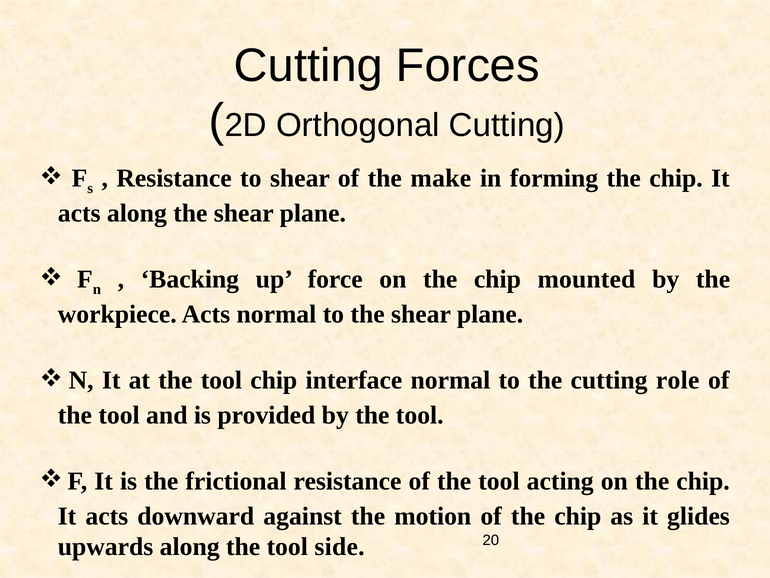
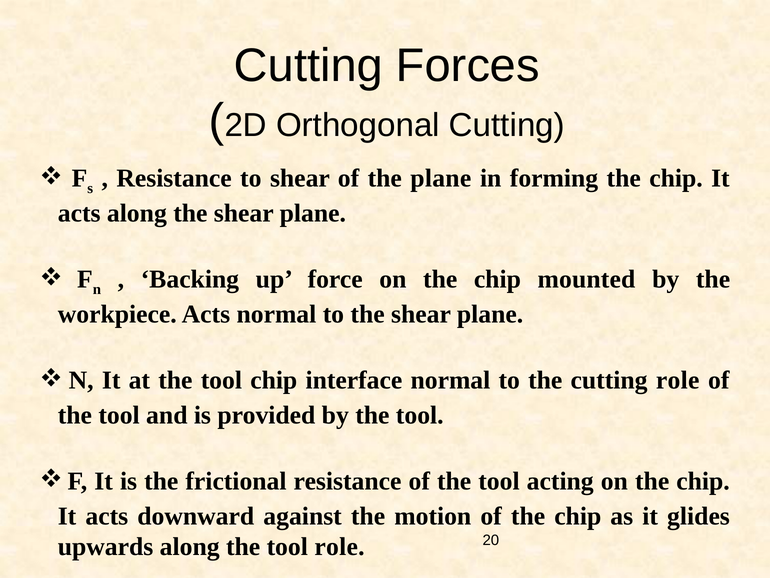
the make: make -> plane
tool side: side -> role
